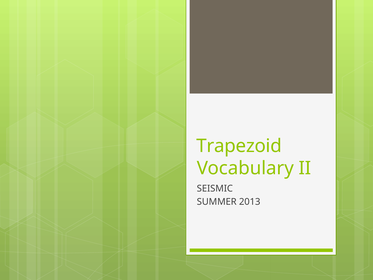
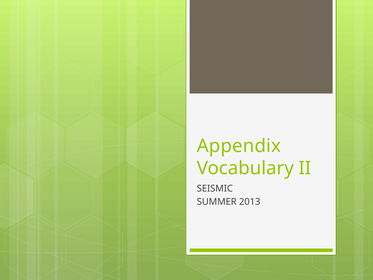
Trapezoid: Trapezoid -> Appendix
